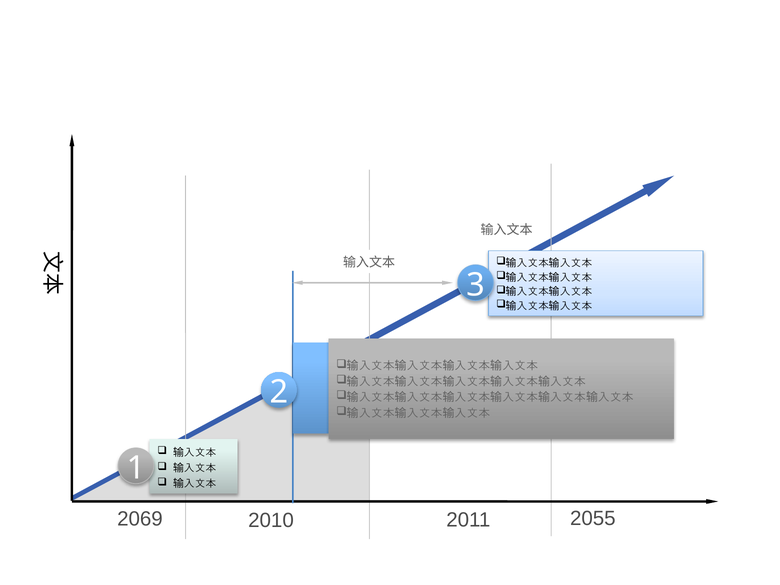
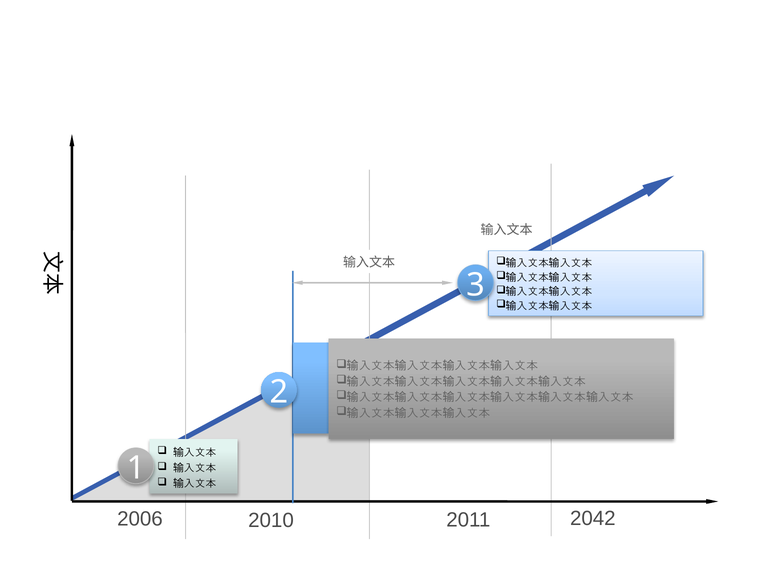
2069: 2069 -> 2006
2055: 2055 -> 2042
